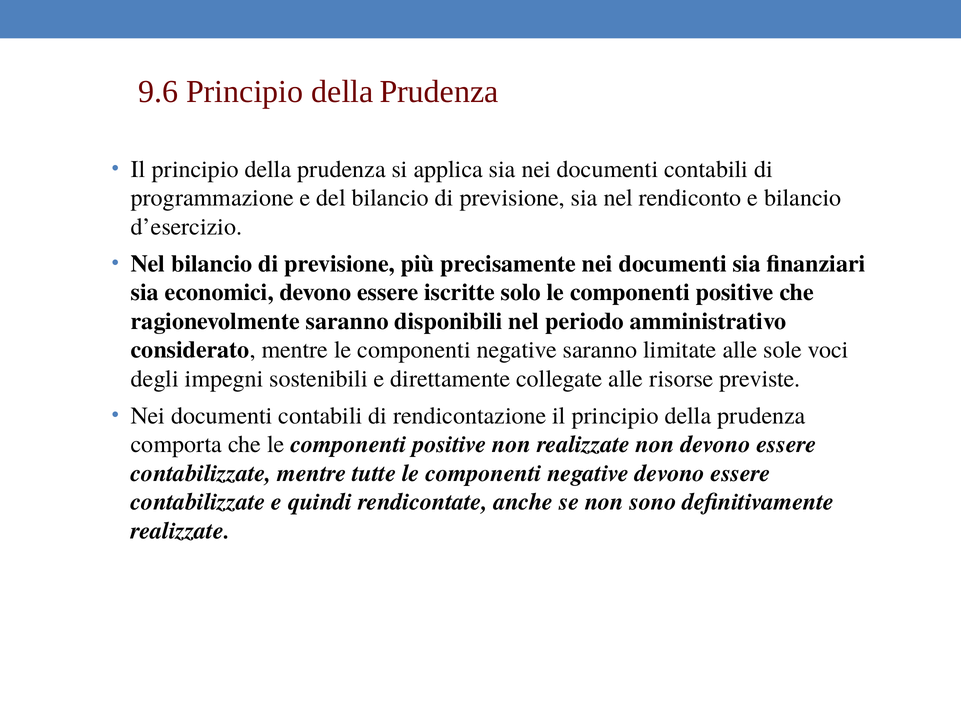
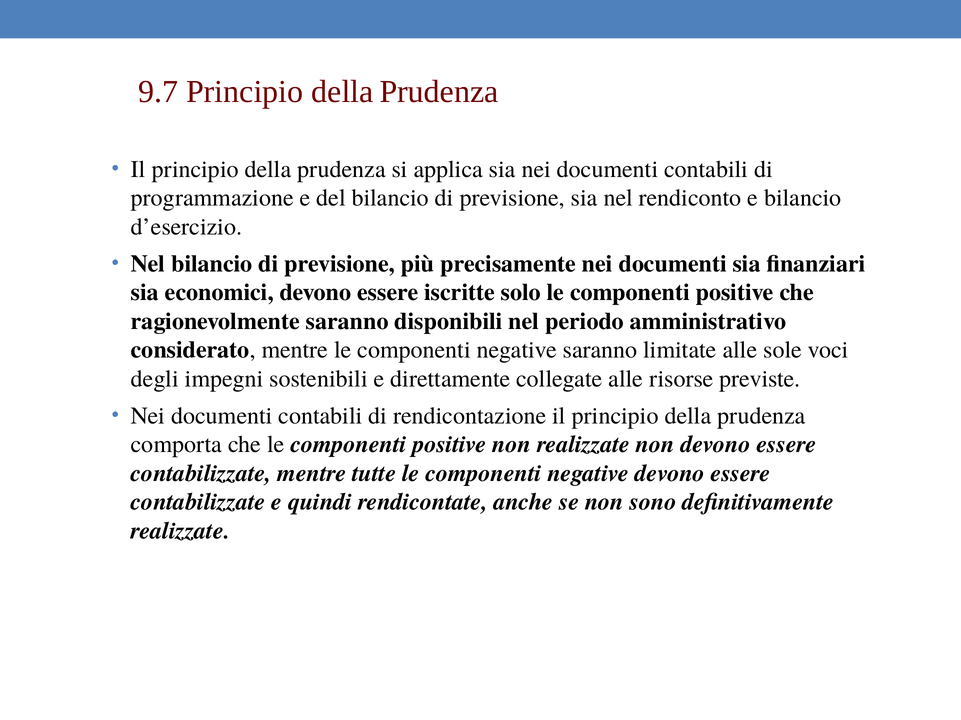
9.6: 9.6 -> 9.7
